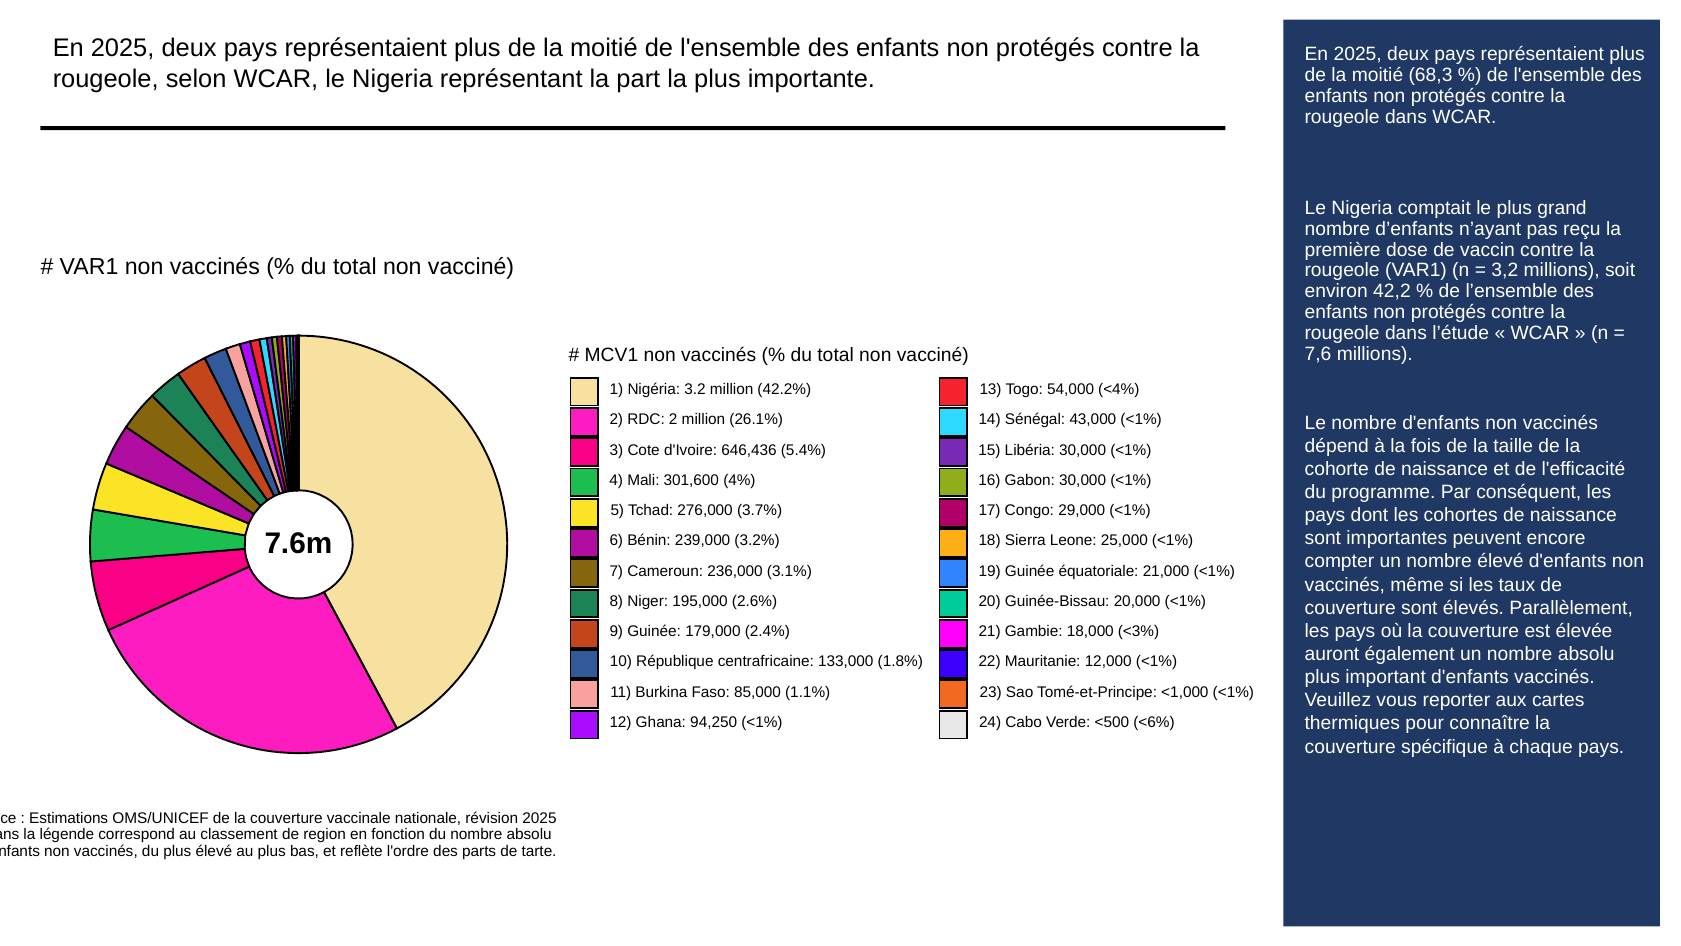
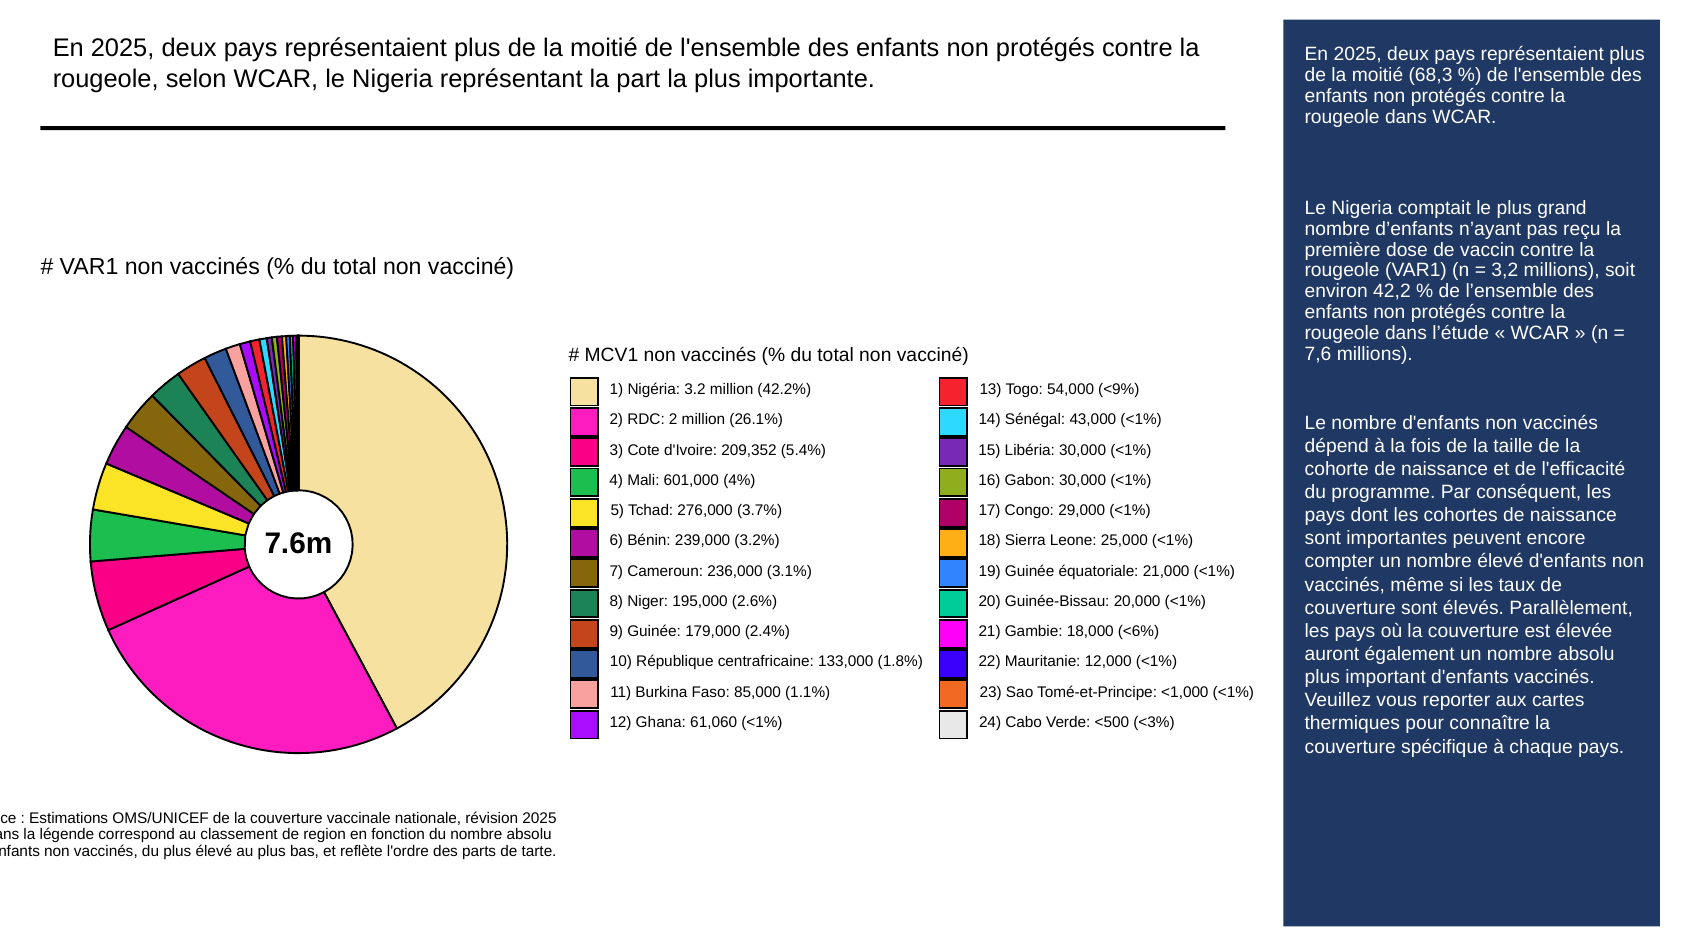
<4%: <4% -> <9%
646,436: 646,436 -> 209,352
301,600: 301,600 -> 601,000
<3%: <3% -> <6%
94,250: 94,250 -> 61,060
<6%: <6% -> <3%
